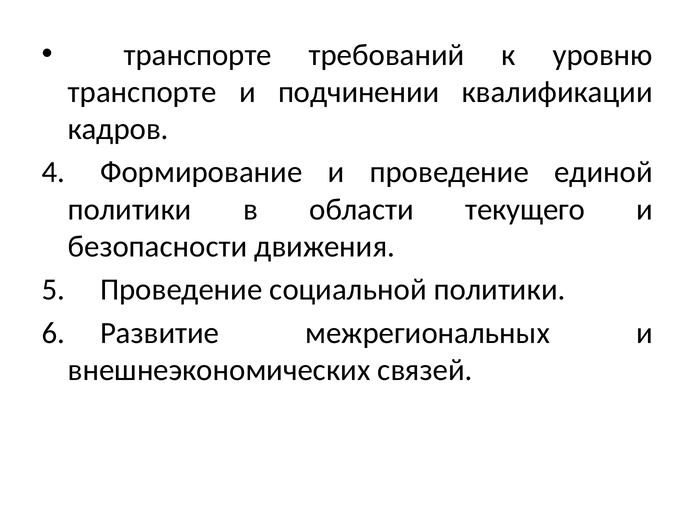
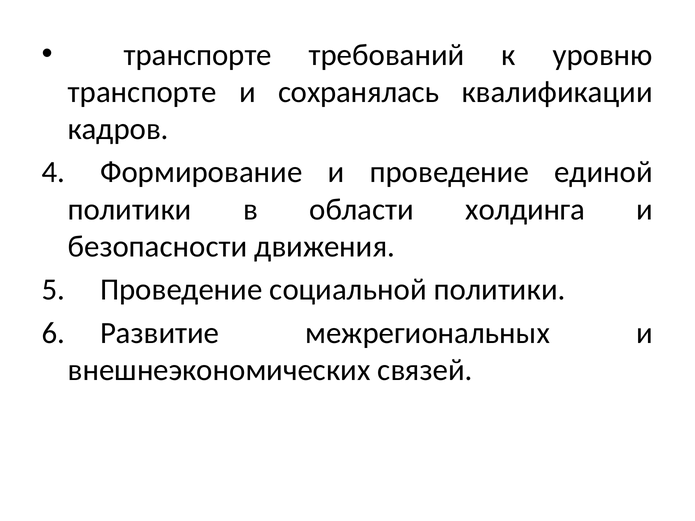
подчинении: подчинении -> сохранялась
текущего: текущего -> холдинга
